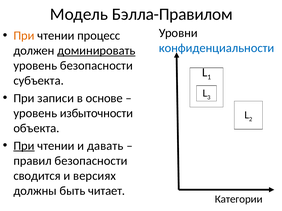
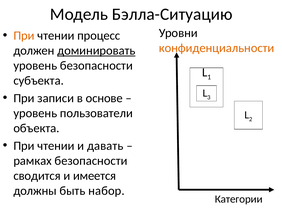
Бэлла-Правилом: Бэлла-Правилом -> Бэлла-Ситуацию
конфиденциальности colour: blue -> orange
избыточности: избыточности -> пользователи
При at (24, 146) underline: present -> none
правил: правил -> рамках
версиях: версиях -> имеется
читает: читает -> набор
